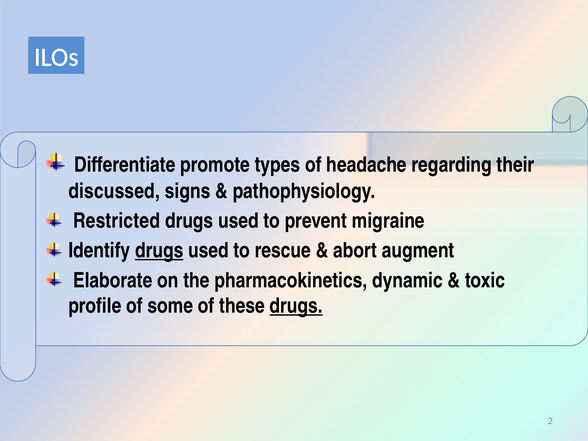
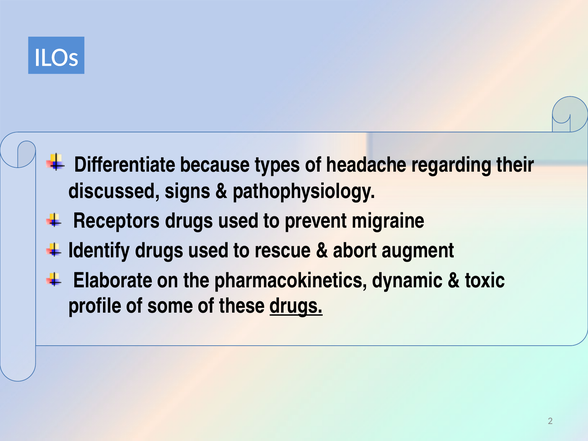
promote: promote -> because
Restricted: Restricted -> Receptors
drugs at (159, 251) underline: present -> none
